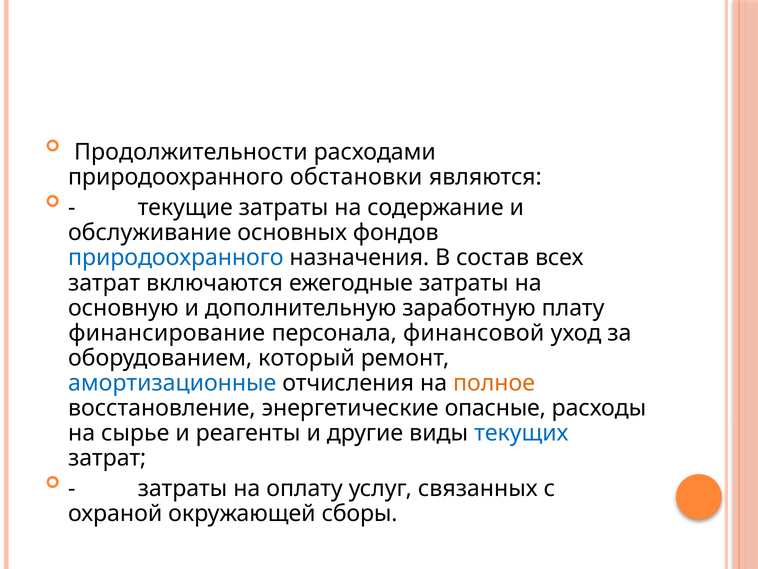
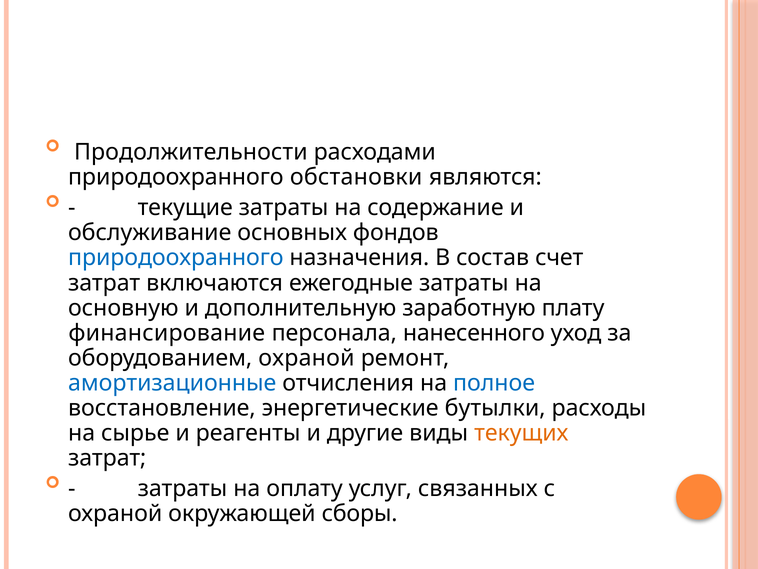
всех: всех -> счет
финансовой: финансовой -> нанесенного
оборудованием который: который -> охраной
полное colour: orange -> blue
опасные: опасные -> бутылки
текущих colour: blue -> orange
